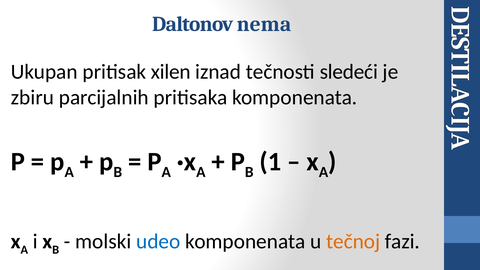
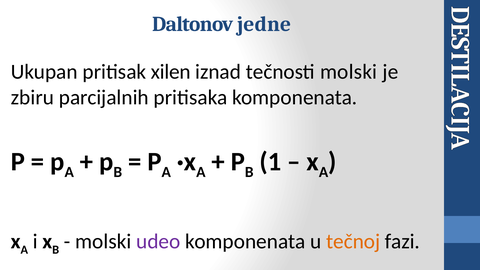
nema: nema -> jedne
tečnosti sledeći: sledeći -> molski
udeo colour: blue -> purple
